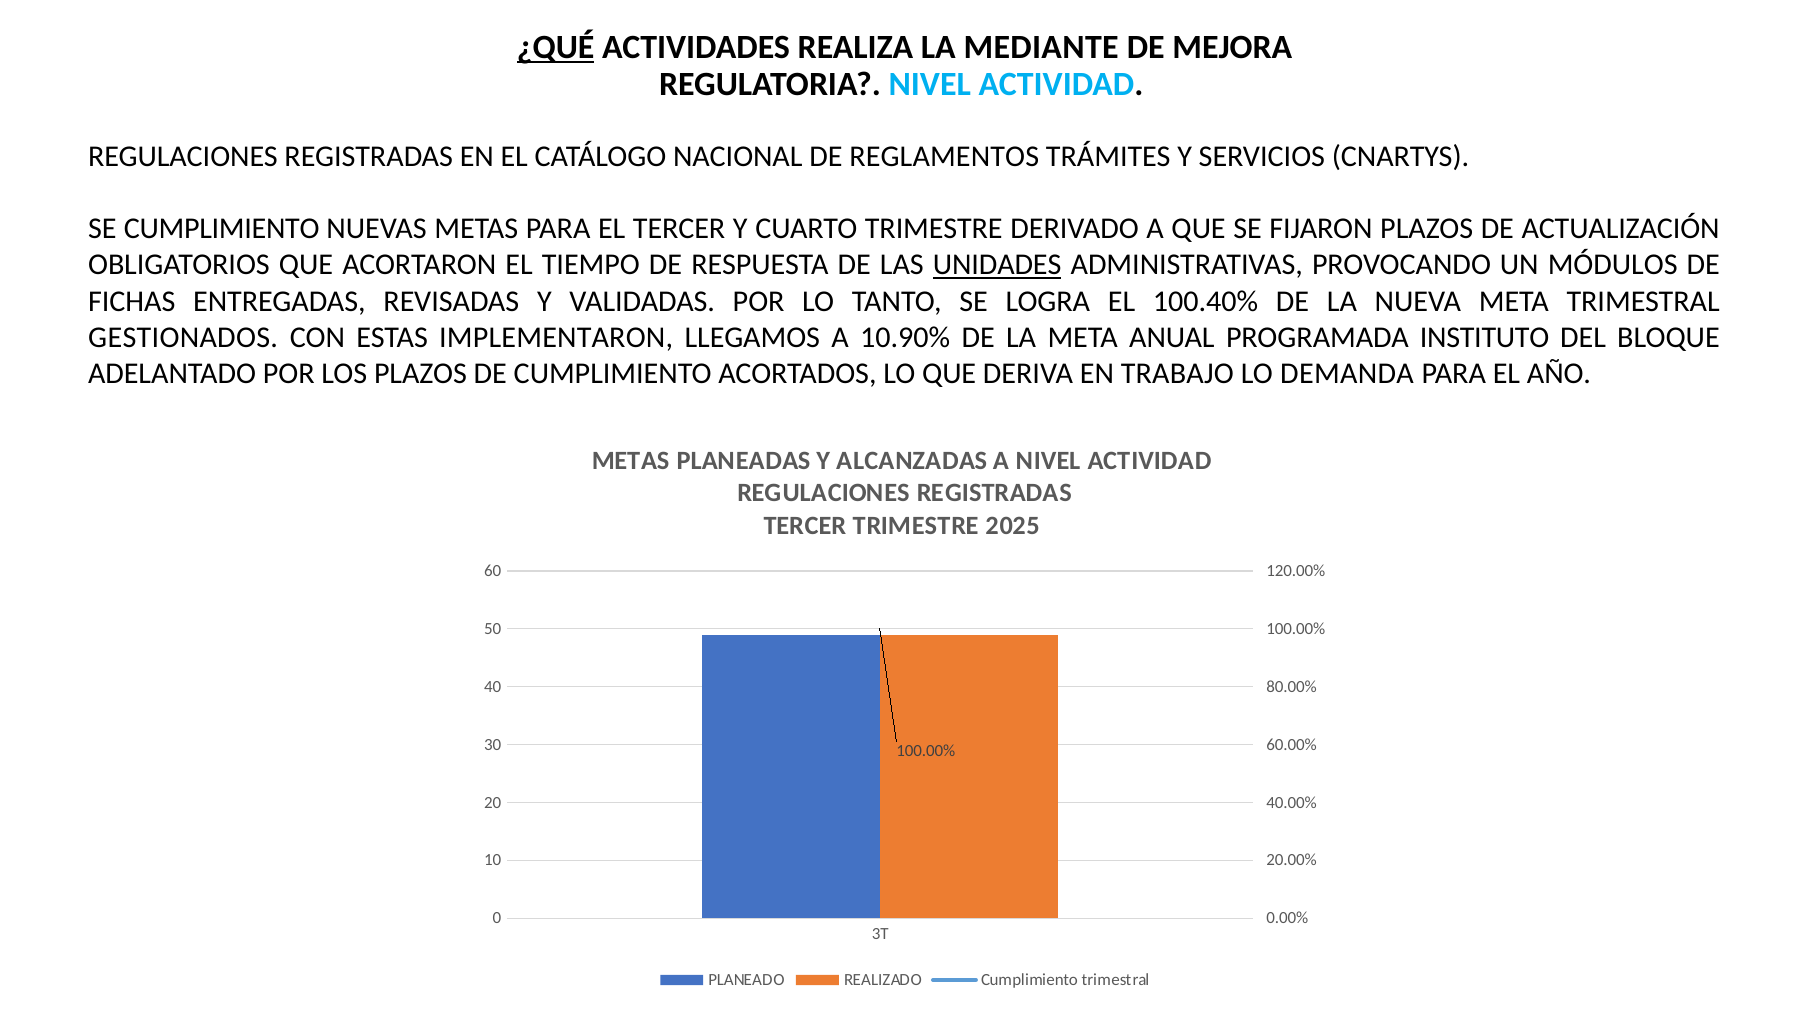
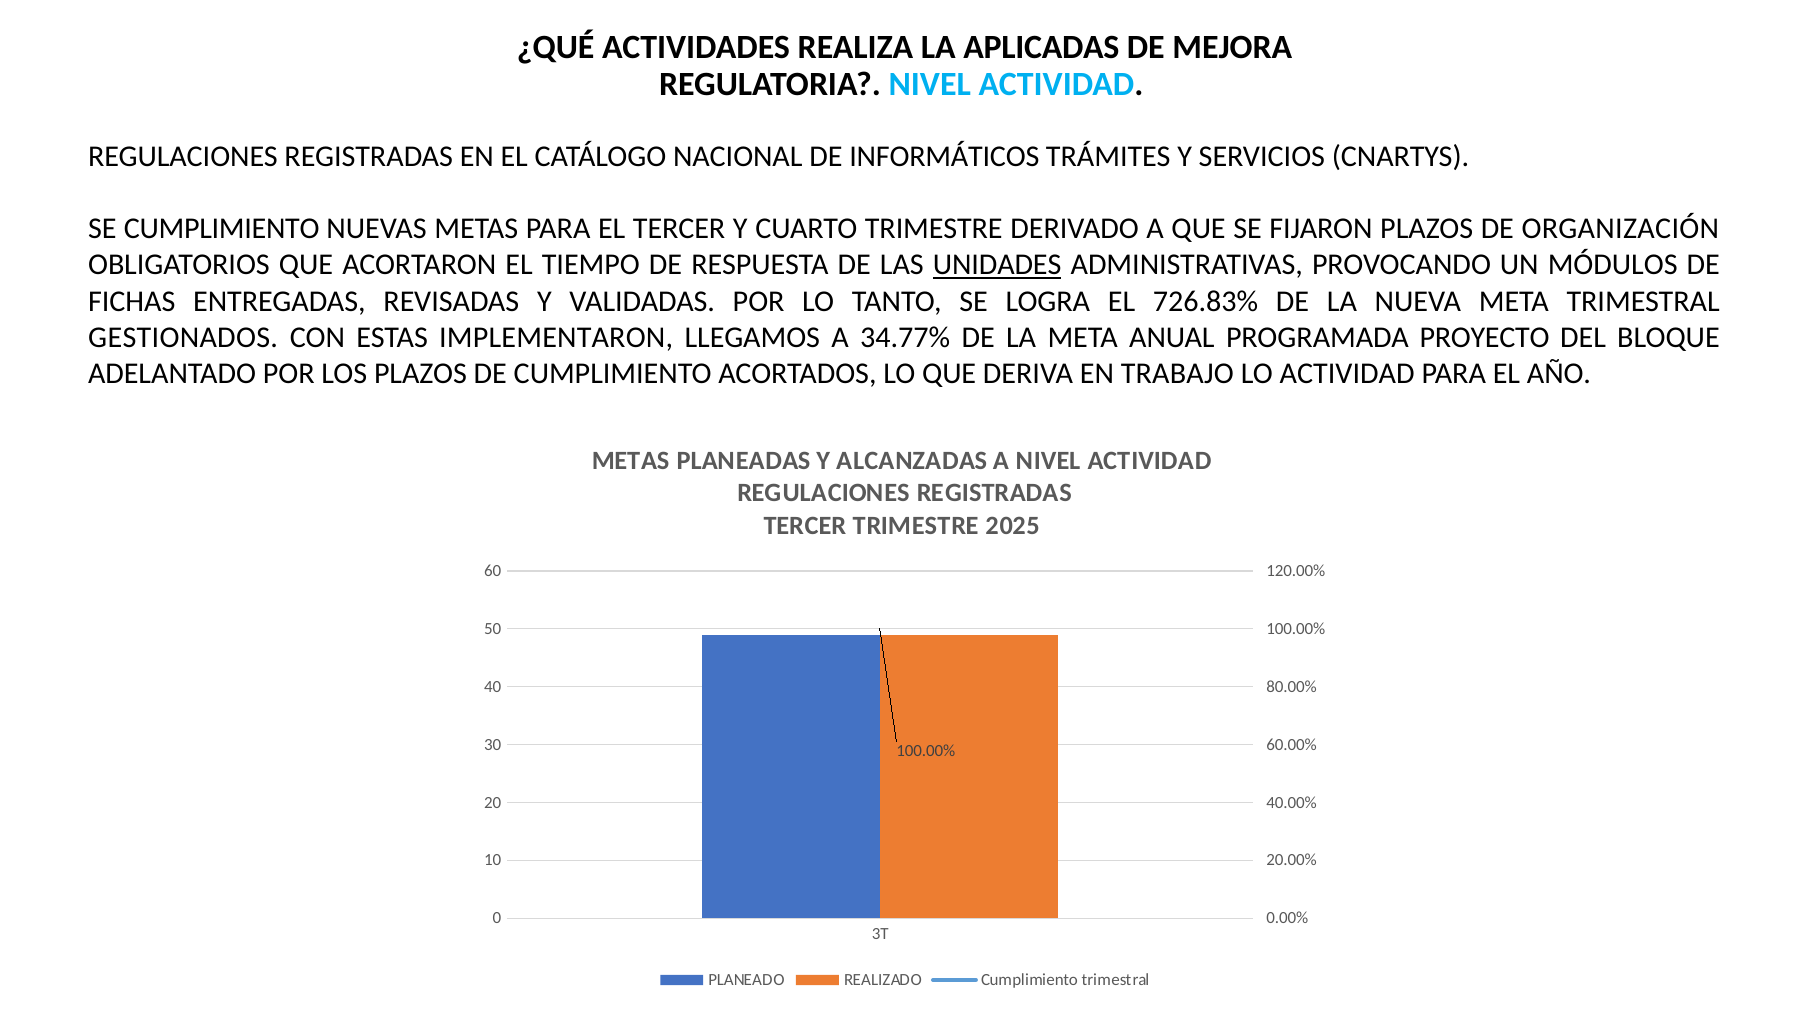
¿QUÉ underline: present -> none
MEDIANTE: MEDIANTE -> APLICADAS
REGLAMENTOS: REGLAMENTOS -> INFORMÁTICOS
ACTUALIZACIÓN: ACTUALIZACIÓN -> ORGANIZACIÓN
100.40%: 100.40% -> 726.83%
10.90%: 10.90% -> 34.77%
INSTITUTO: INSTITUTO -> PROYECTO
LO DEMANDA: DEMANDA -> ACTIVIDAD
